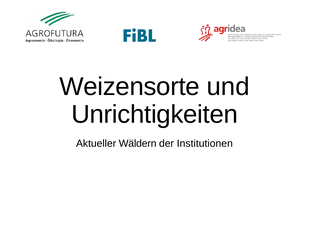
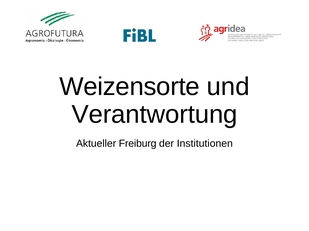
Unrichtigkeiten: Unrichtigkeiten -> Verantwortung
Wäldern: Wäldern -> Freiburg
